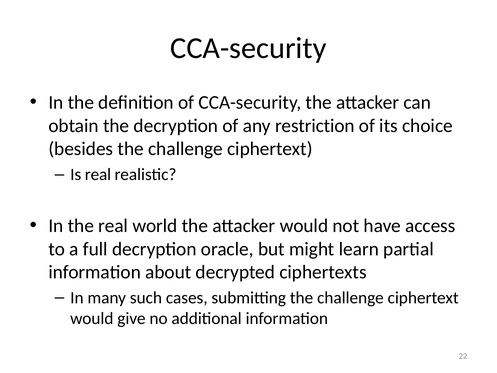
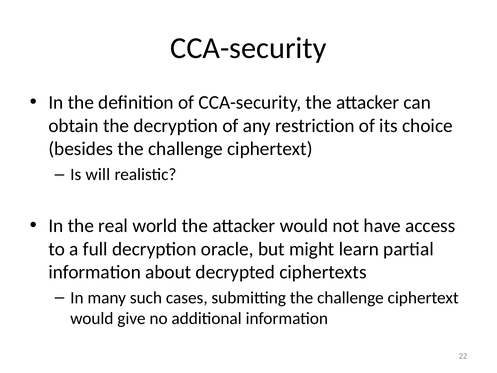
Is real: real -> will
